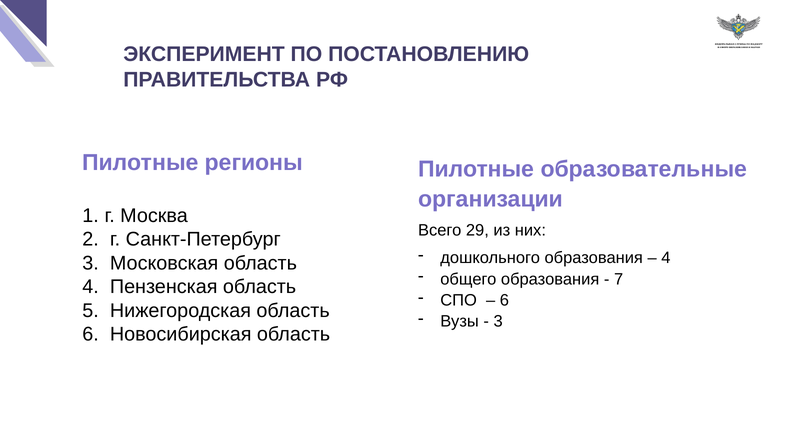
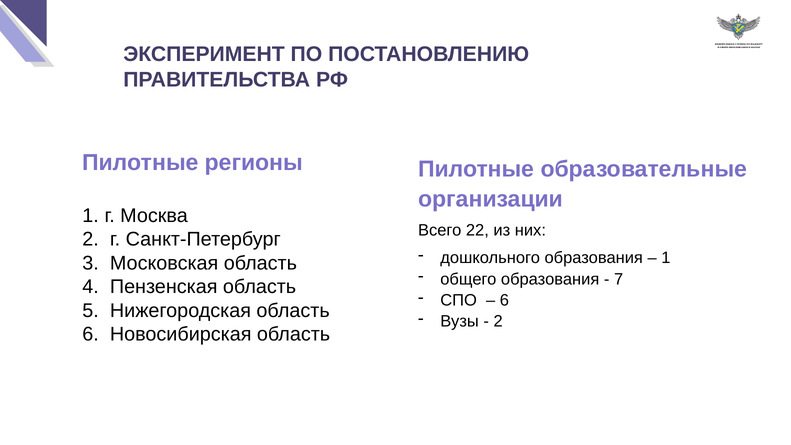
29: 29 -> 22
4 at (666, 258): 4 -> 1
3 at (498, 321): 3 -> 2
